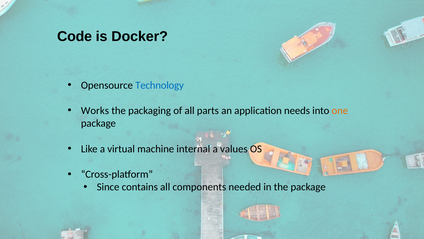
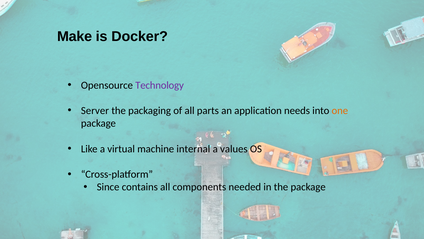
Code: Code -> Make
Technology colour: blue -> purple
Works: Works -> Server
